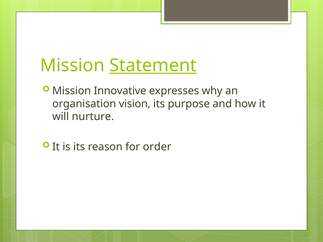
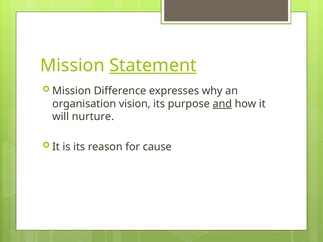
Innovative: Innovative -> Difference
and underline: none -> present
order: order -> cause
